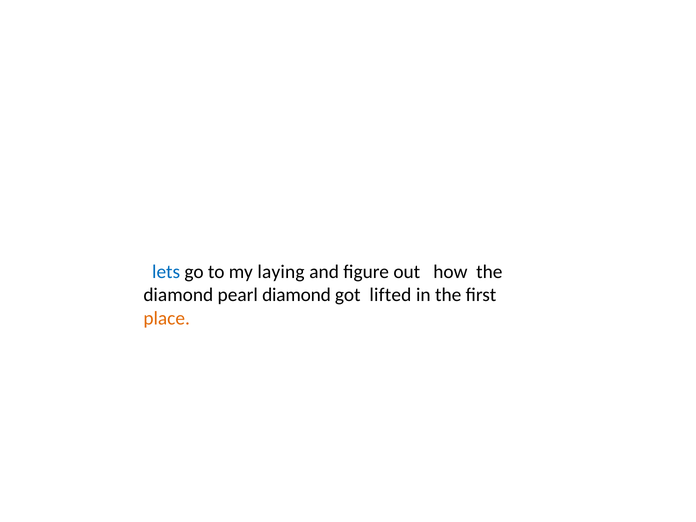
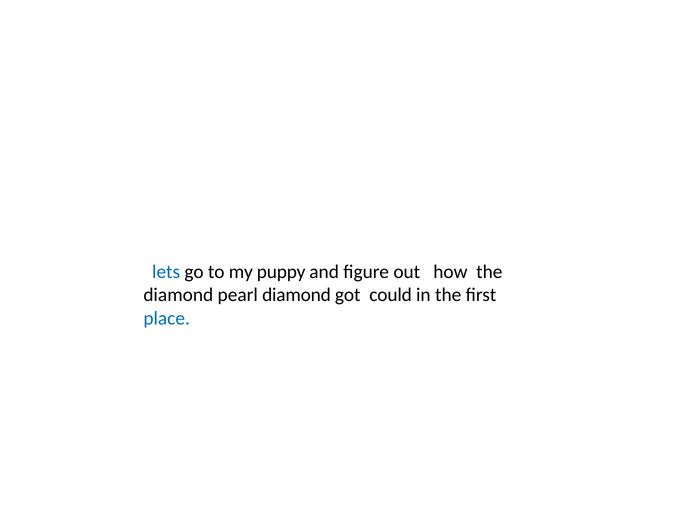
laying: laying -> puppy
lifted: lifted -> could
place colour: orange -> blue
